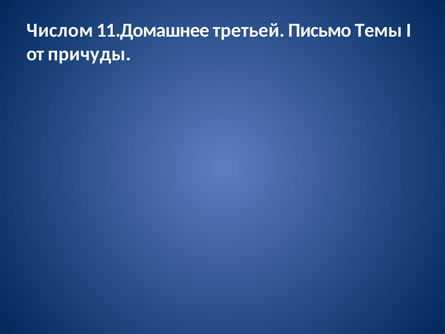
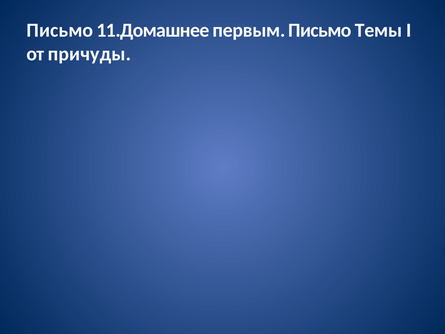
Числом at (60, 30): Числом -> Письмо
третьей: третьей -> первым
